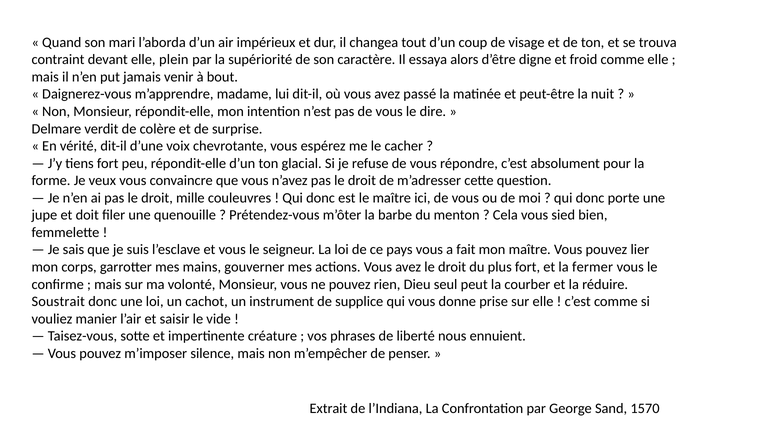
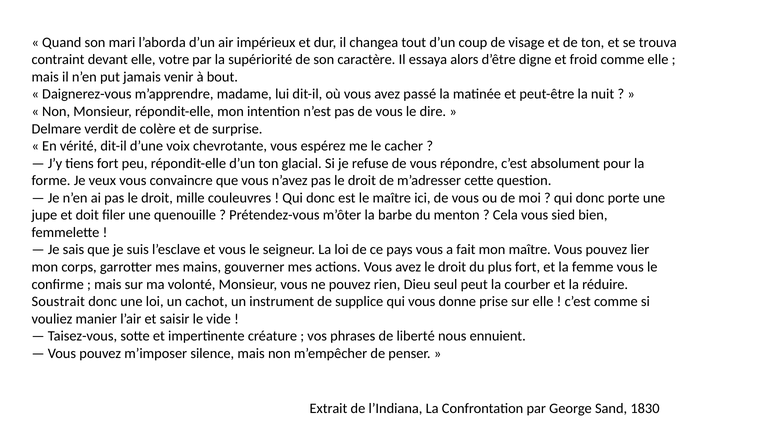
plein: plein -> votre
fermer: fermer -> femme
1570: 1570 -> 1830
